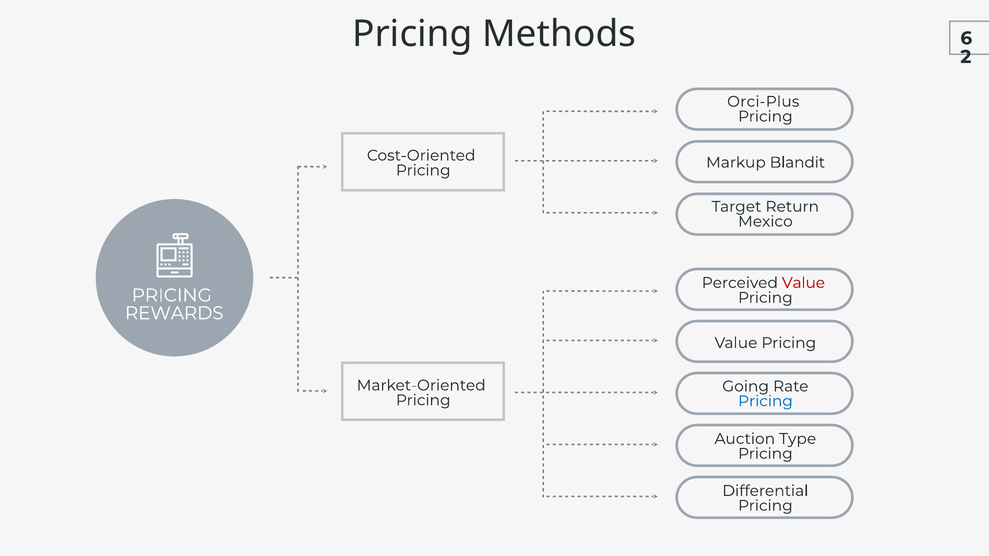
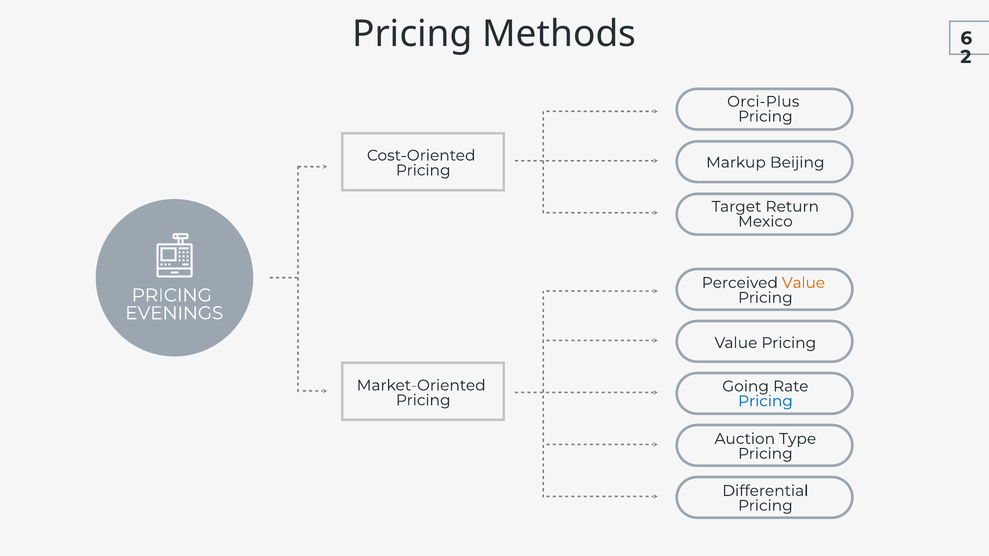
Blandit: Blandit -> Beijing
Value at (803, 283) colour: red -> orange
REWARDS: REWARDS -> EVENINGS
